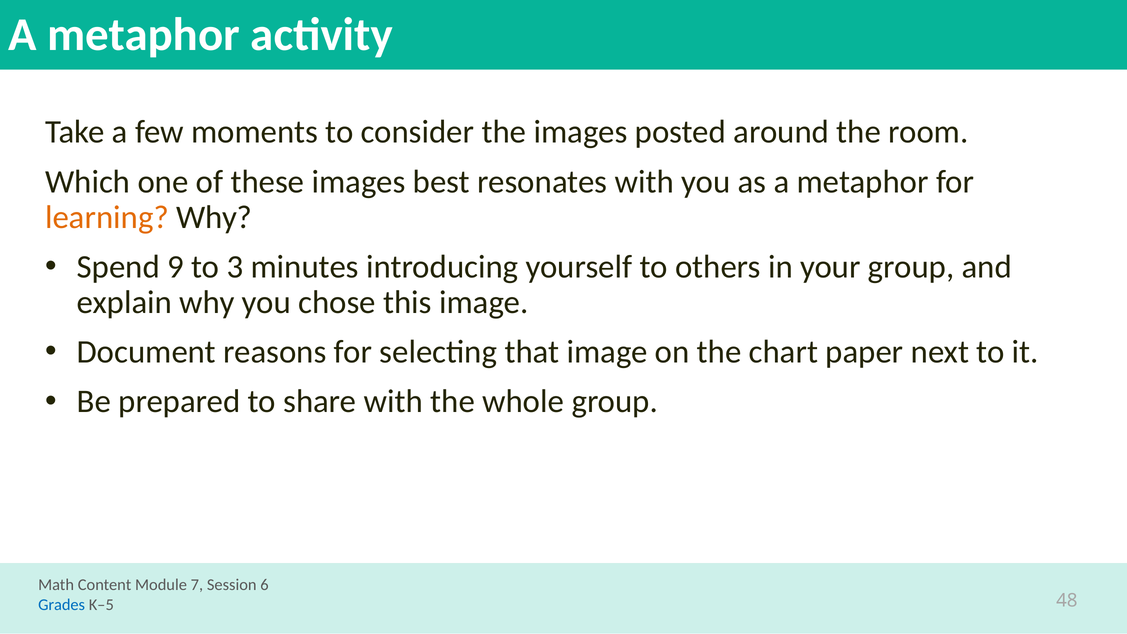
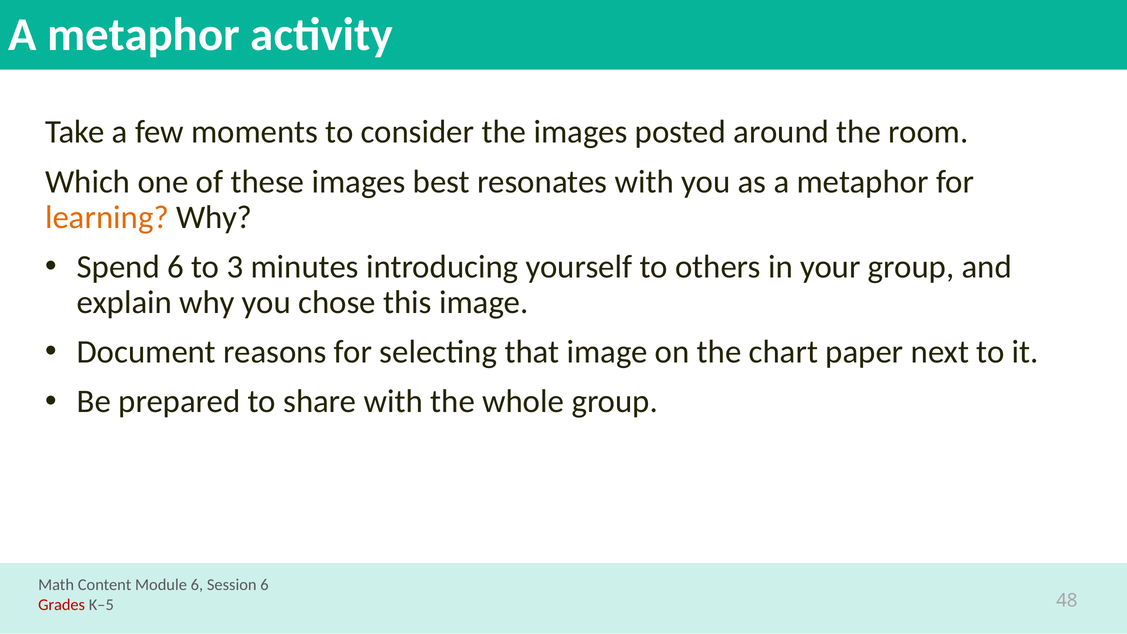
Spend 9: 9 -> 6
Module 7: 7 -> 6
Grades colour: blue -> red
